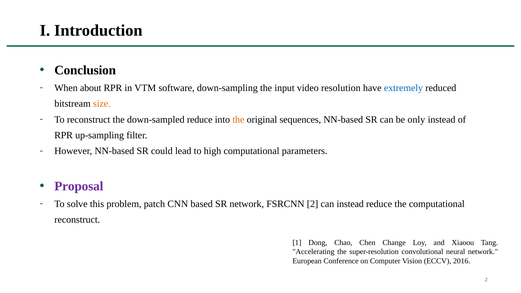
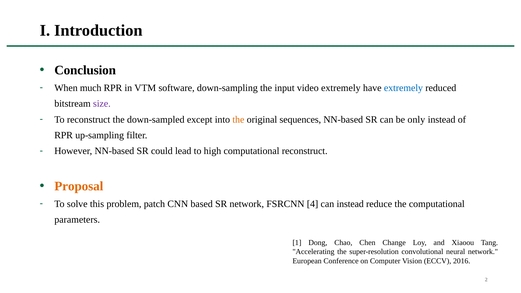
about: about -> much
video resolution: resolution -> extremely
size colour: orange -> purple
down-sampled reduce: reduce -> except
computational parameters: parameters -> reconstruct
Proposal colour: purple -> orange
FSRCNN 2: 2 -> 4
reconstruct at (77, 220): reconstruct -> parameters
